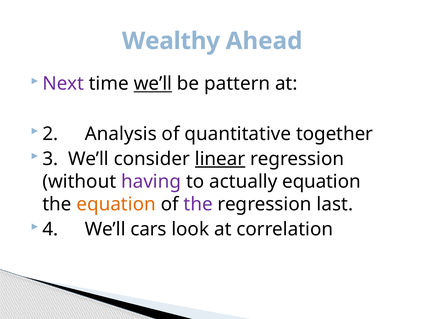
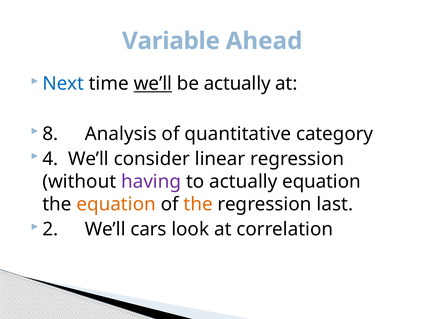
Wealthy: Wealthy -> Variable
Next colour: purple -> blue
be pattern: pattern -> actually
2: 2 -> 8
together: together -> category
3: 3 -> 4
linear underline: present -> none
the at (198, 204) colour: purple -> orange
4: 4 -> 2
